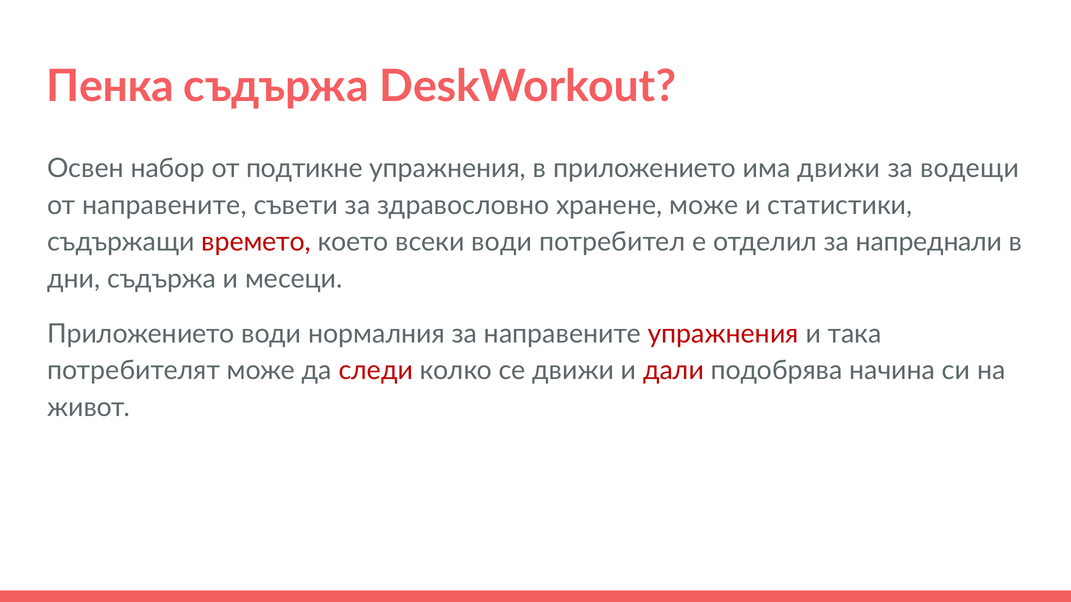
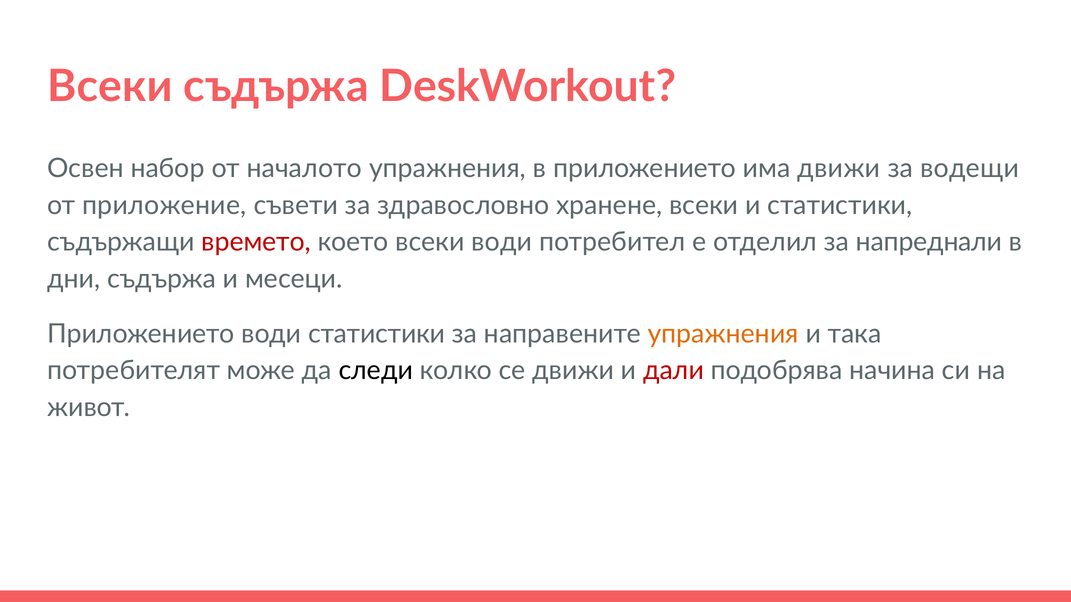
Пенка at (110, 86): Пенка -> Всеки
подтикне: подтикне -> началото
от направените: направените -> приложение
хранене може: може -> всеки
води нормалния: нормалния -> статистики
упражнения at (723, 334) colour: red -> orange
следи colour: red -> black
